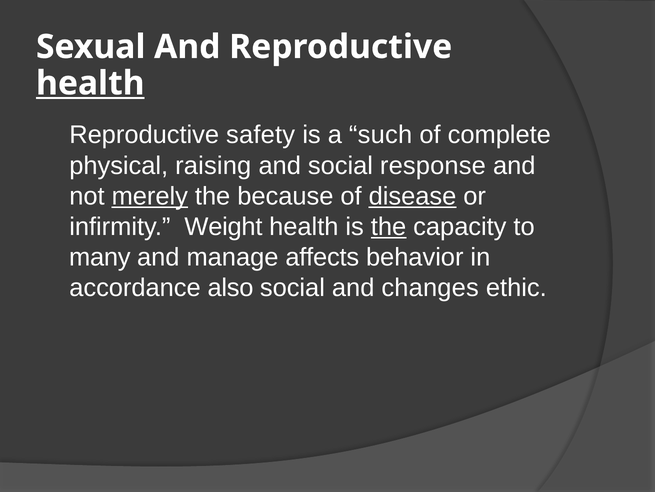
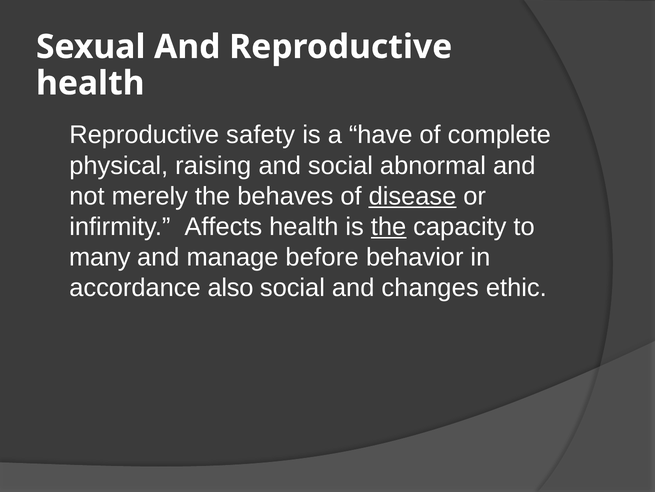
health at (90, 83) underline: present -> none
such: such -> have
response: response -> abnormal
merely underline: present -> none
because: because -> behaves
Weight: Weight -> Affects
affects: affects -> before
